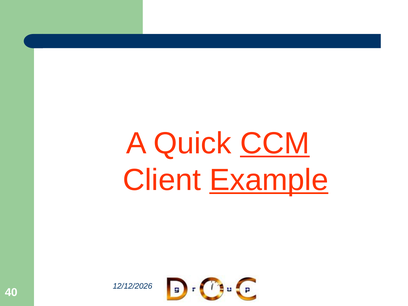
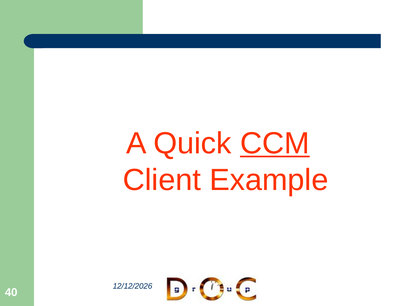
Example underline: present -> none
